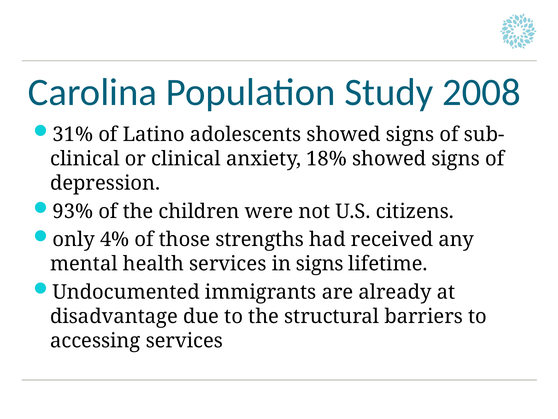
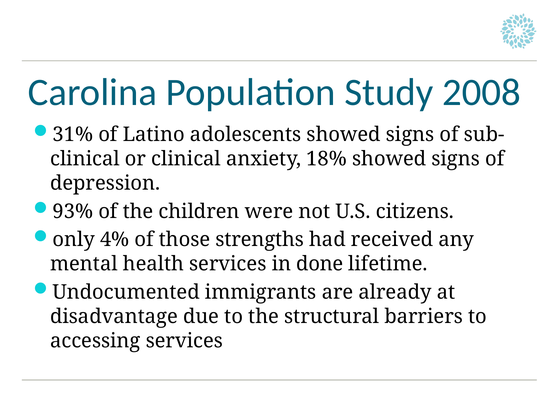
in signs: signs -> done
